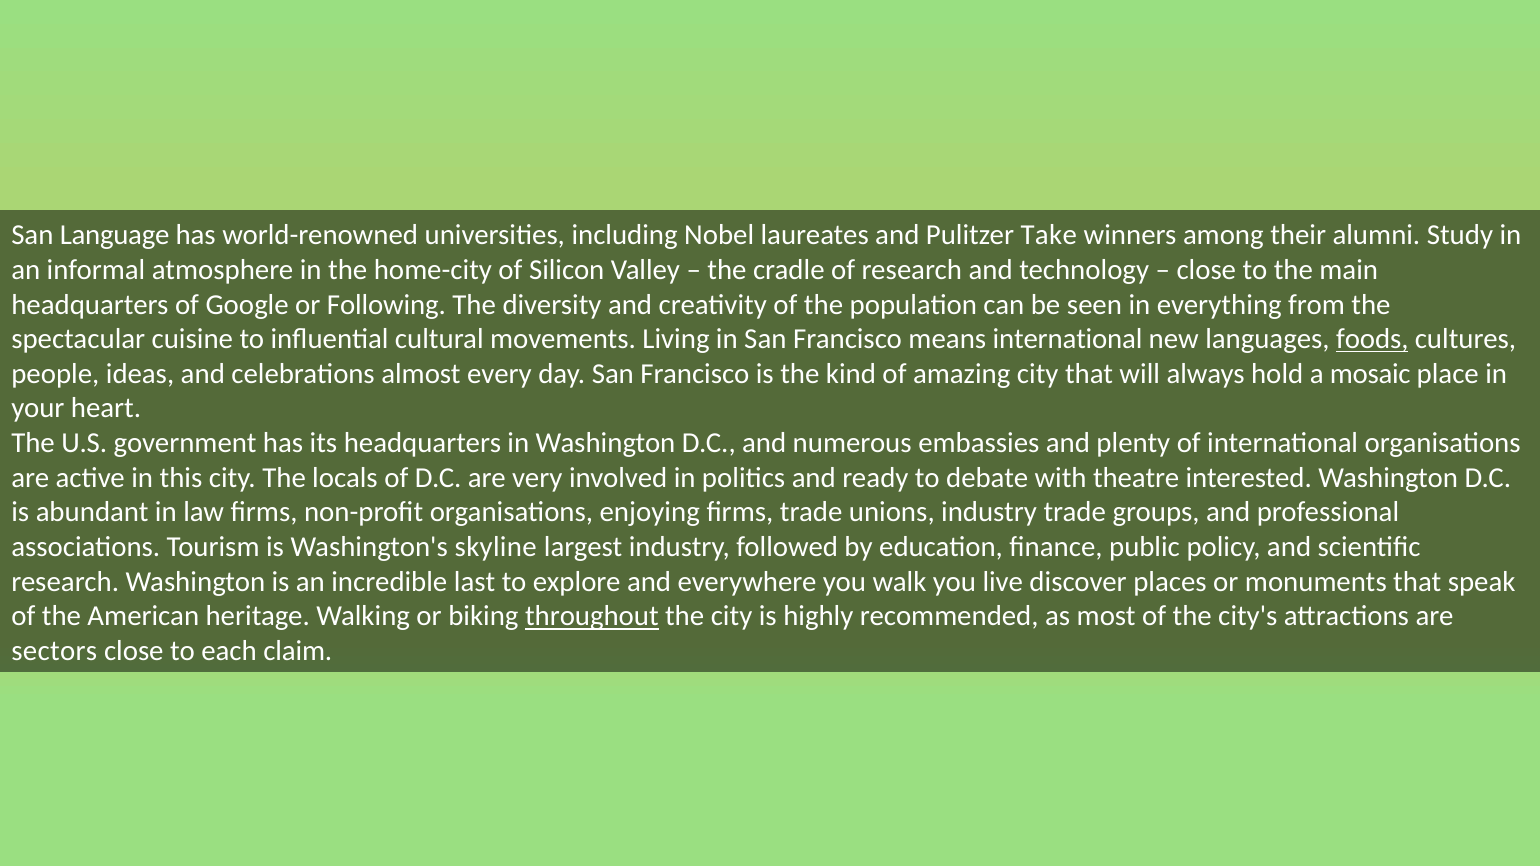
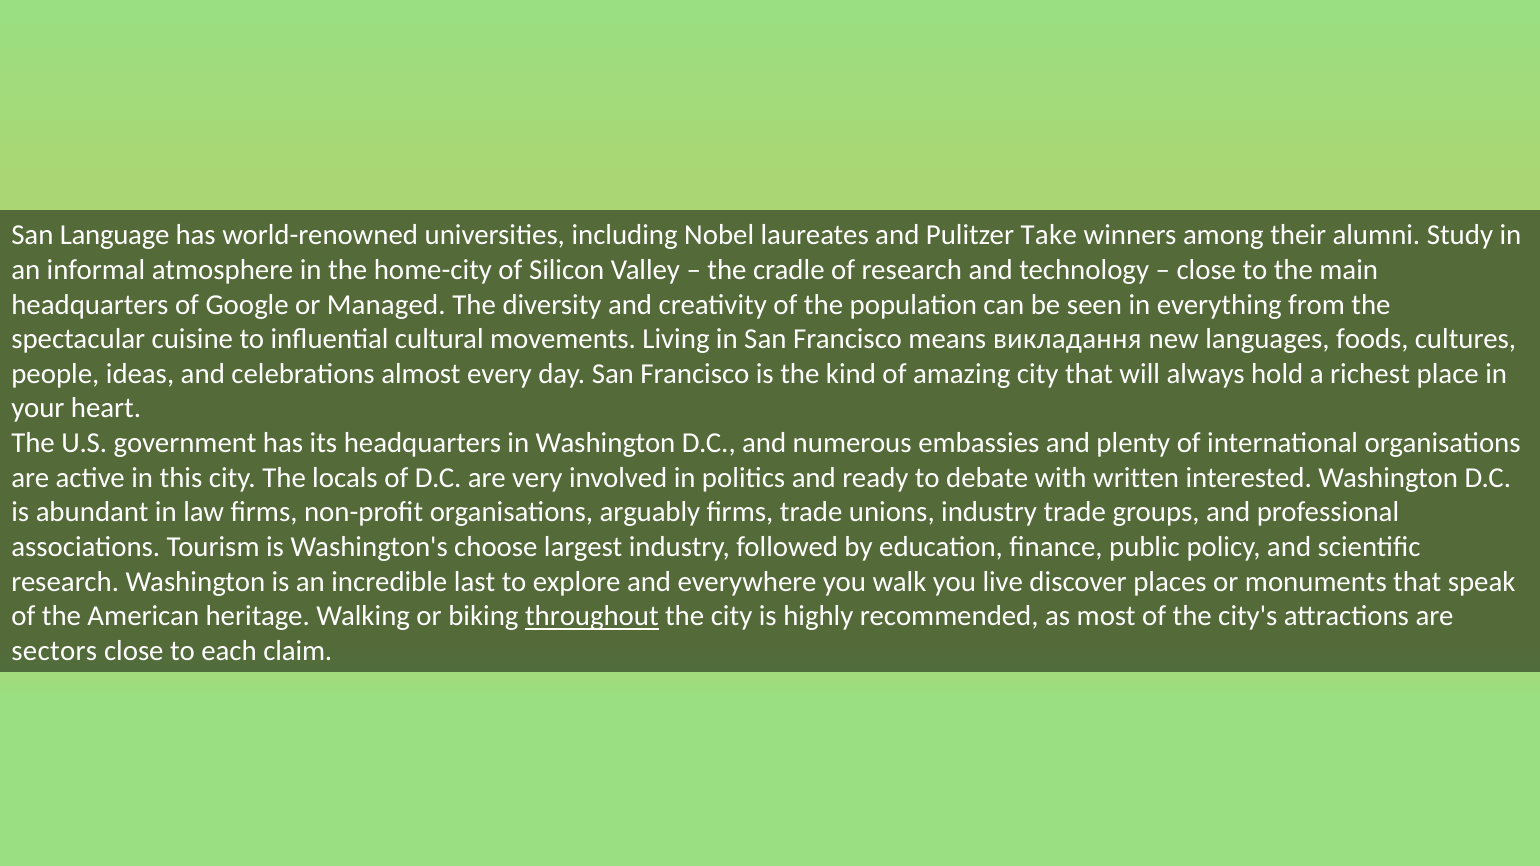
Following: Following -> Managed
means international: international -> викладання
foods underline: present -> none
mosaic: mosaic -> richest
theatre: theatre -> written
enjoying: enjoying -> arguably
skyline: skyline -> choose
